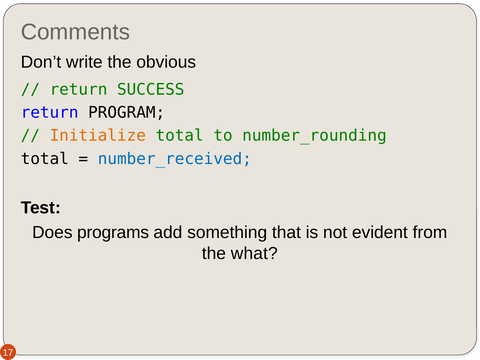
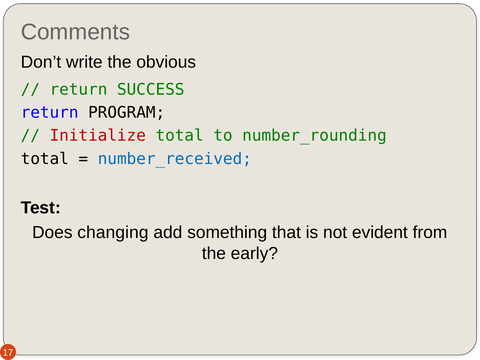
Initialize colour: orange -> red
programs: programs -> changing
what: what -> early
